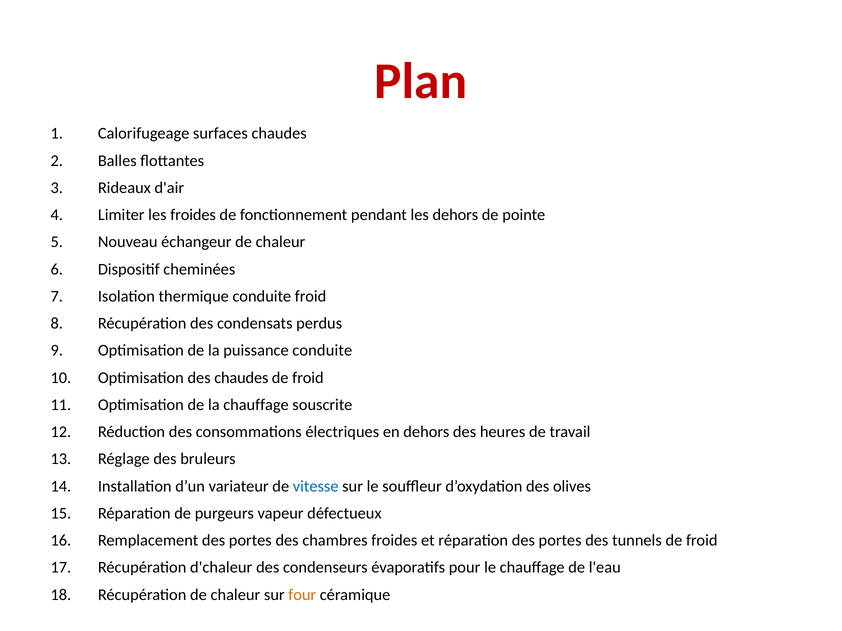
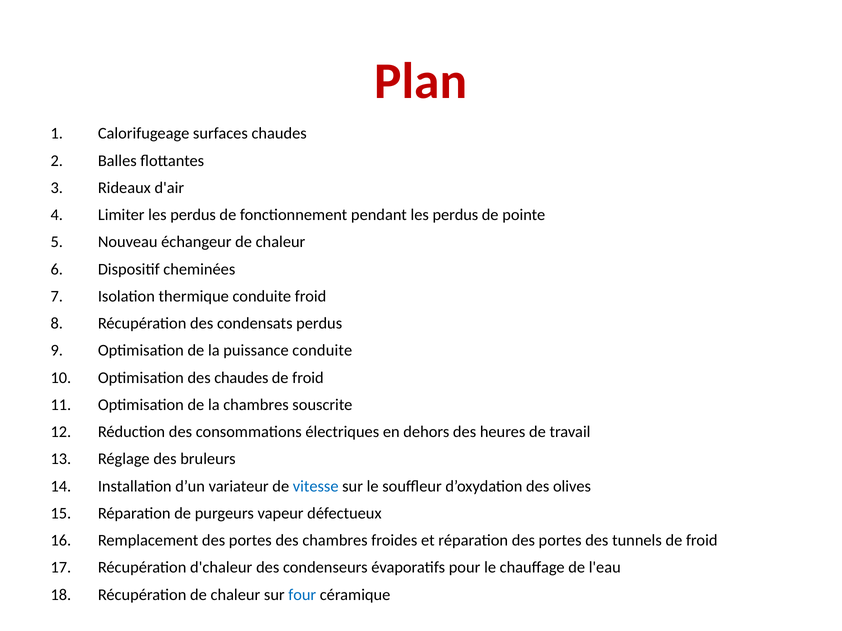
Limiter les froides: froides -> perdus
pendant les dehors: dehors -> perdus
la chauffage: chauffage -> chambres
four colour: orange -> blue
